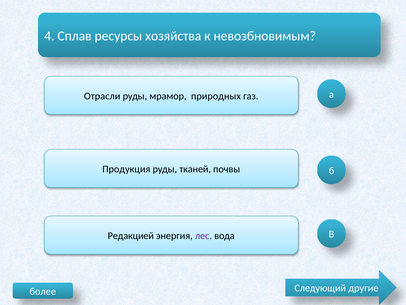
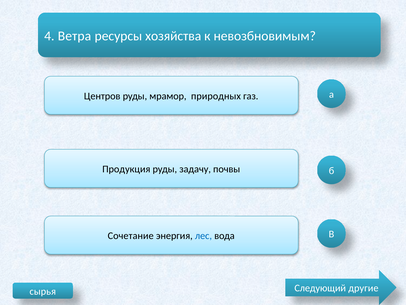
Сплав: Сплав -> Ветра
Отрасли: Отрасли -> Центров
тканей: тканей -> задачу
Редакцией: Редакцией -> Сочетание
лес colour: purple -> blue
более: более -> сырья
